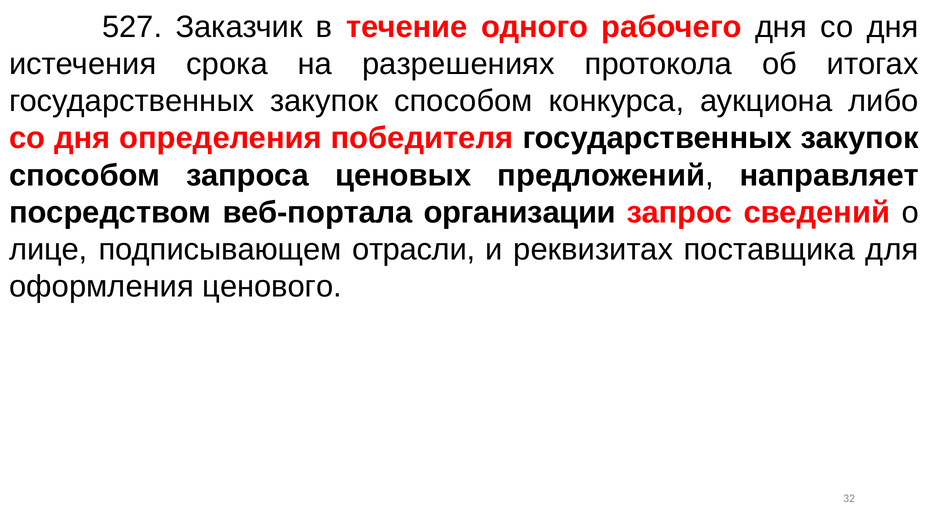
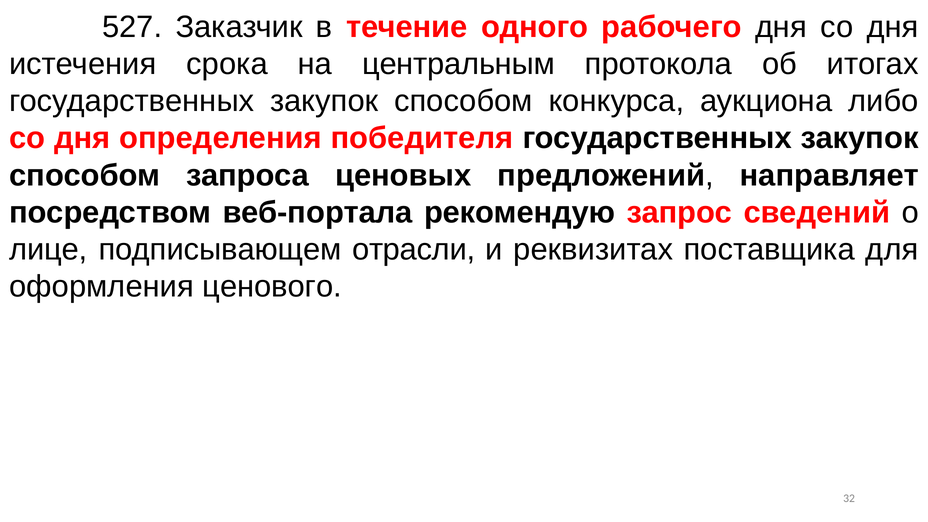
разрешениях: разрешениях -> центральным
организации: организации -> рекомендую
